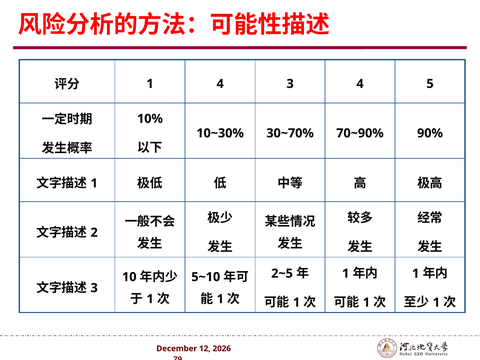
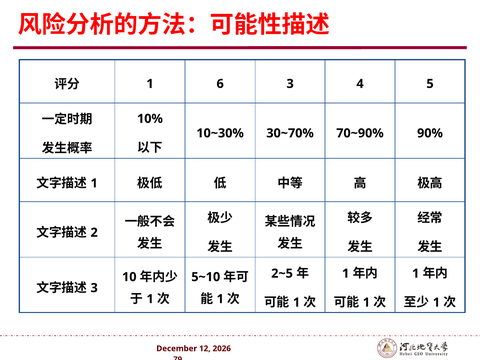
1 4: 4 -> 6
